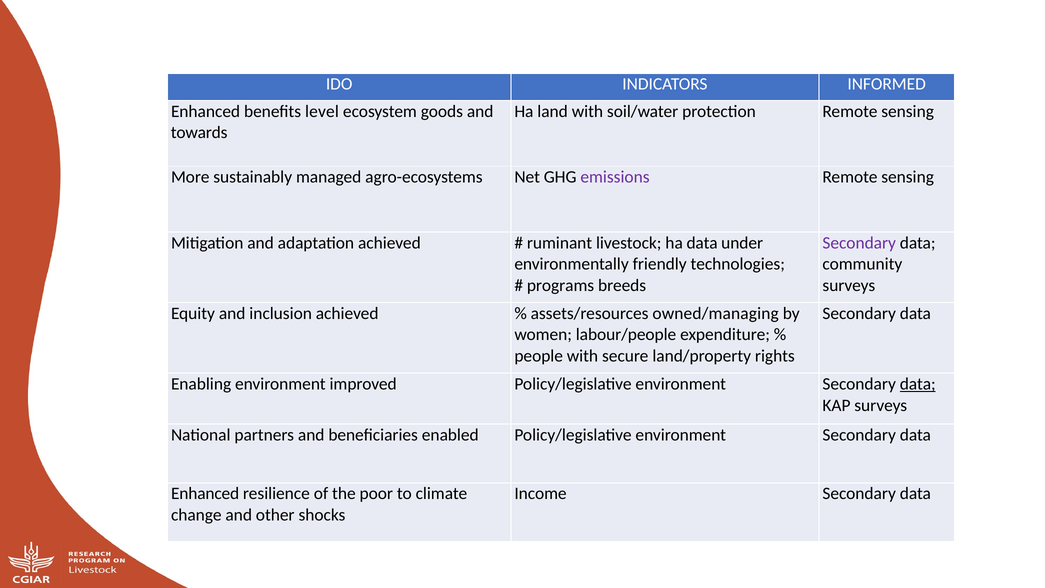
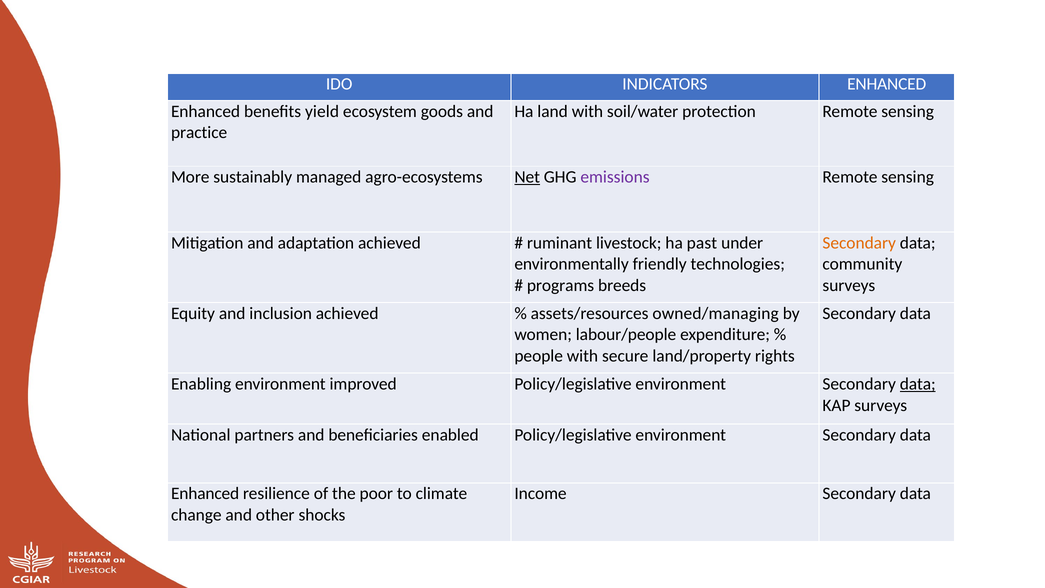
INDICATORS INFORMED: INFORMED -> ENHANCED
level: level -> yield
towards: towards -> practice
Net underline: none -> present
ha data: data -> past
Secondary at (859, 243) colour: purple -> orange
